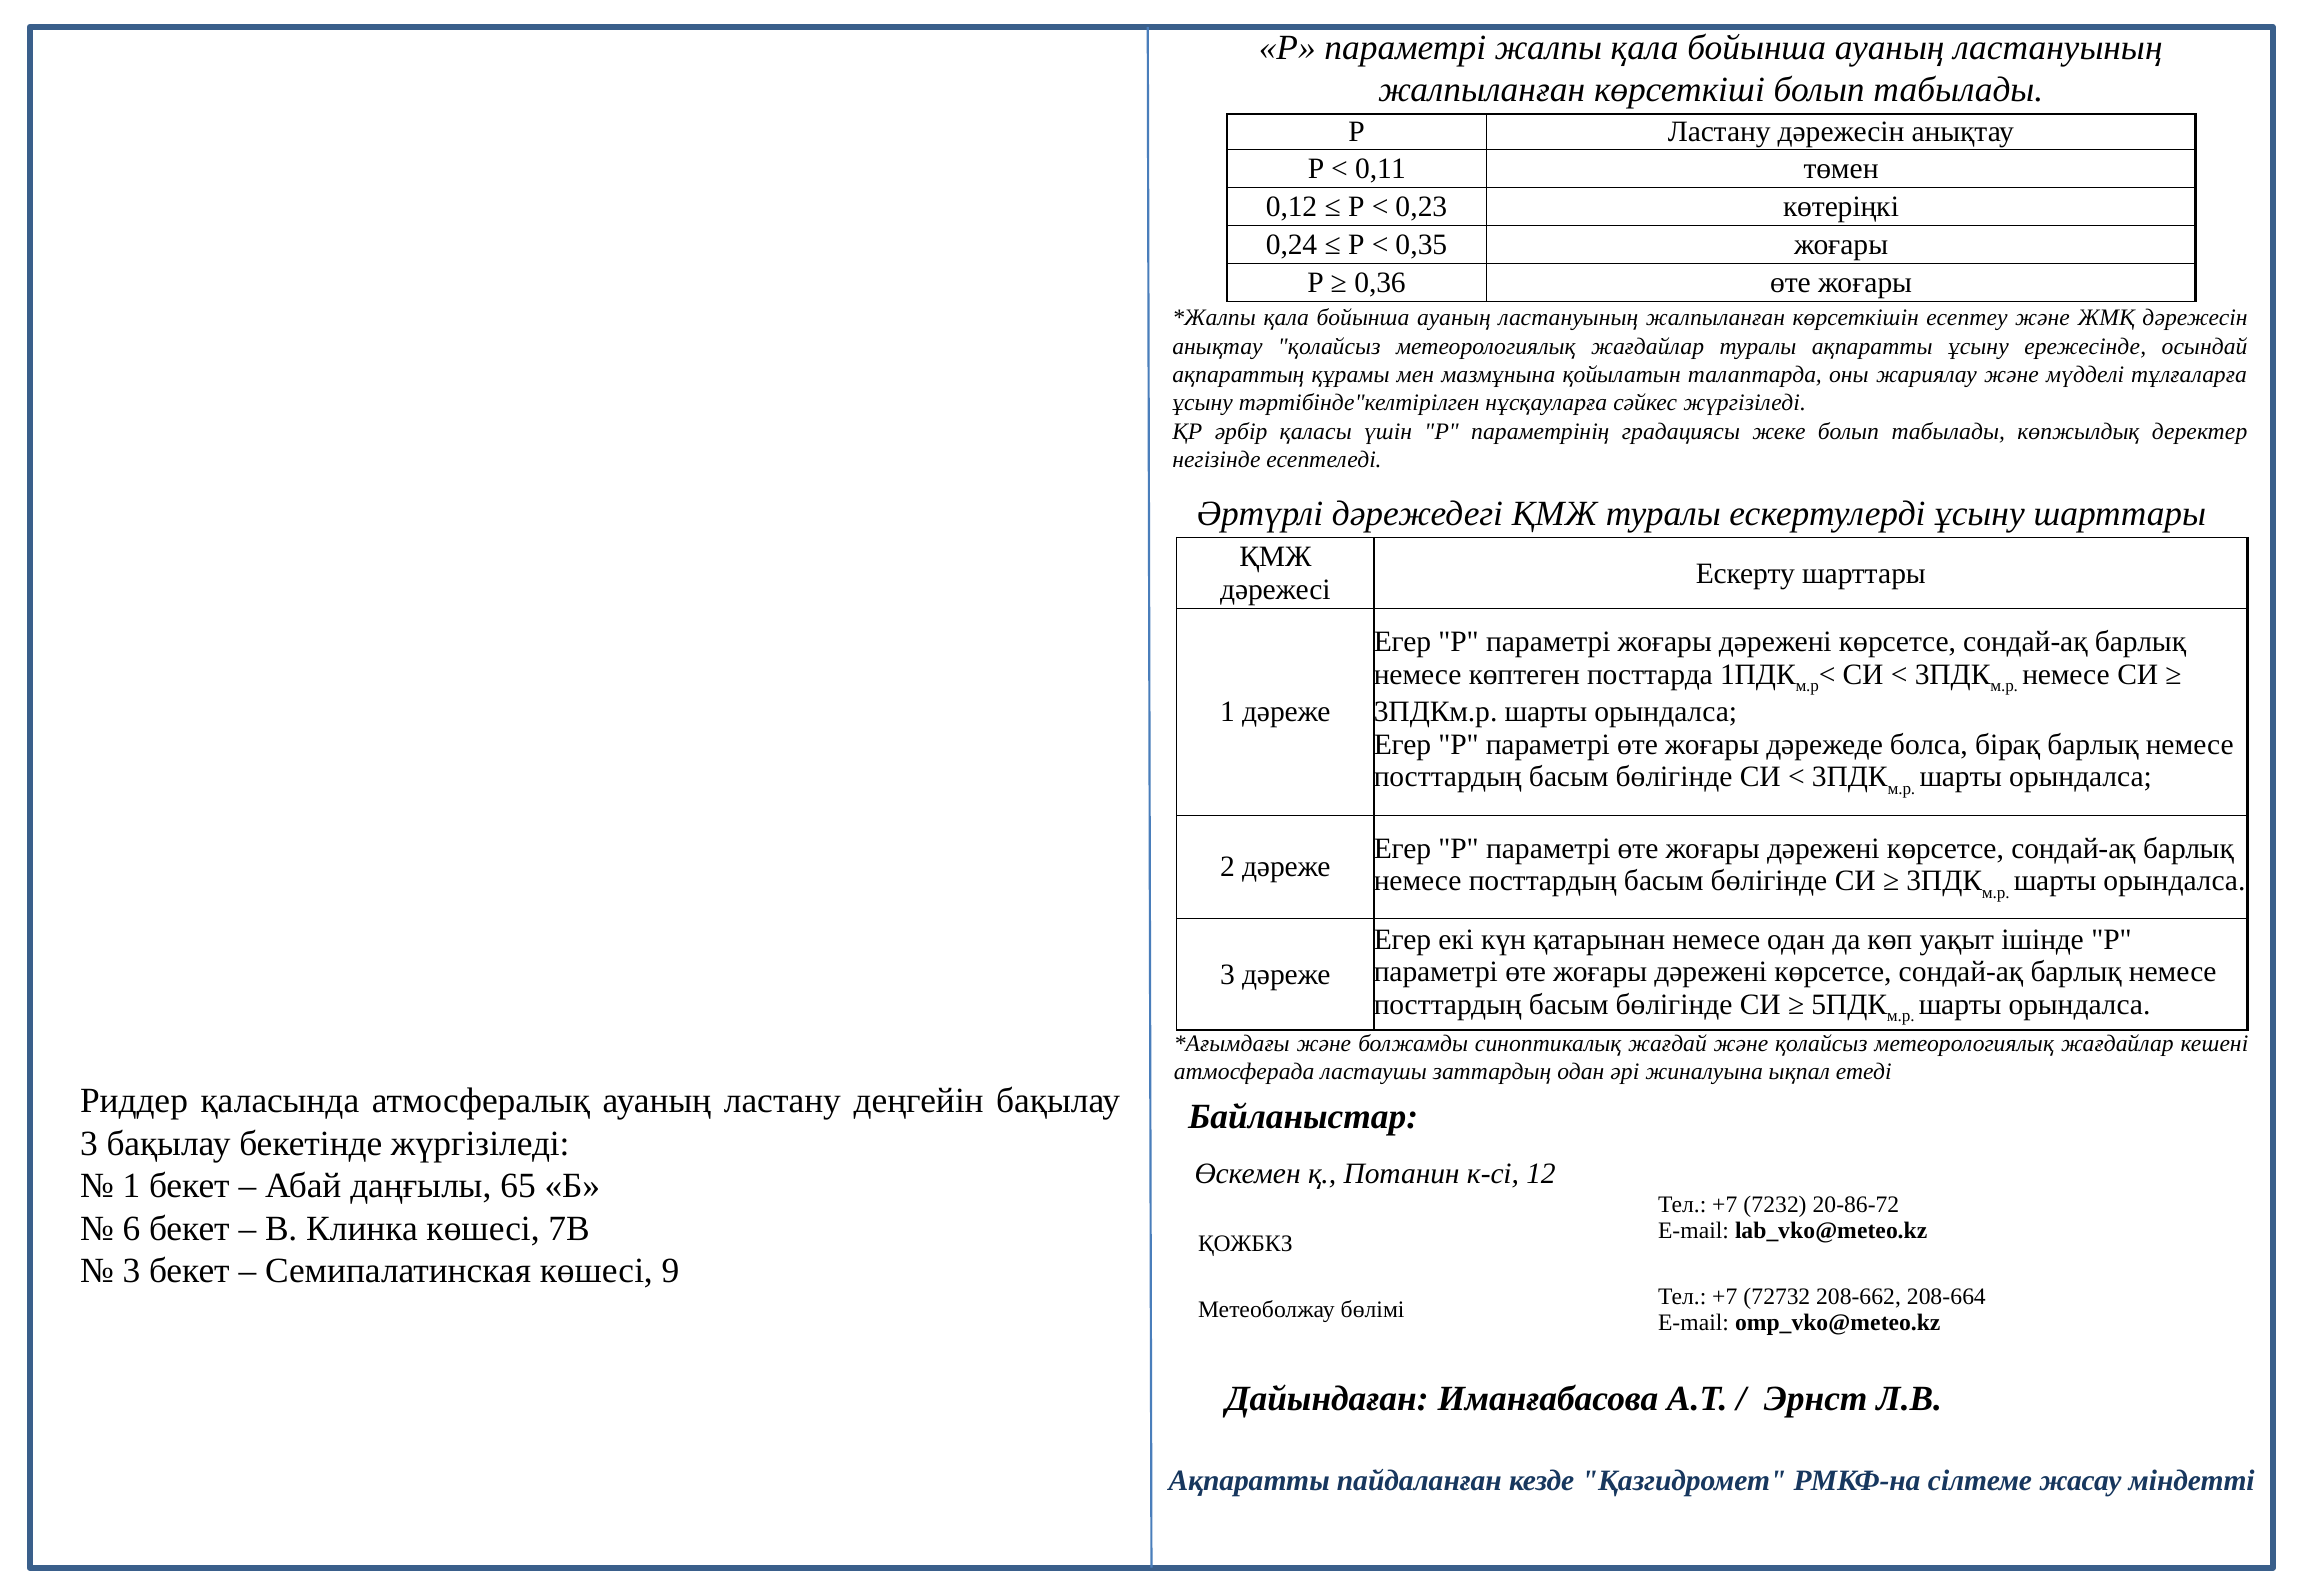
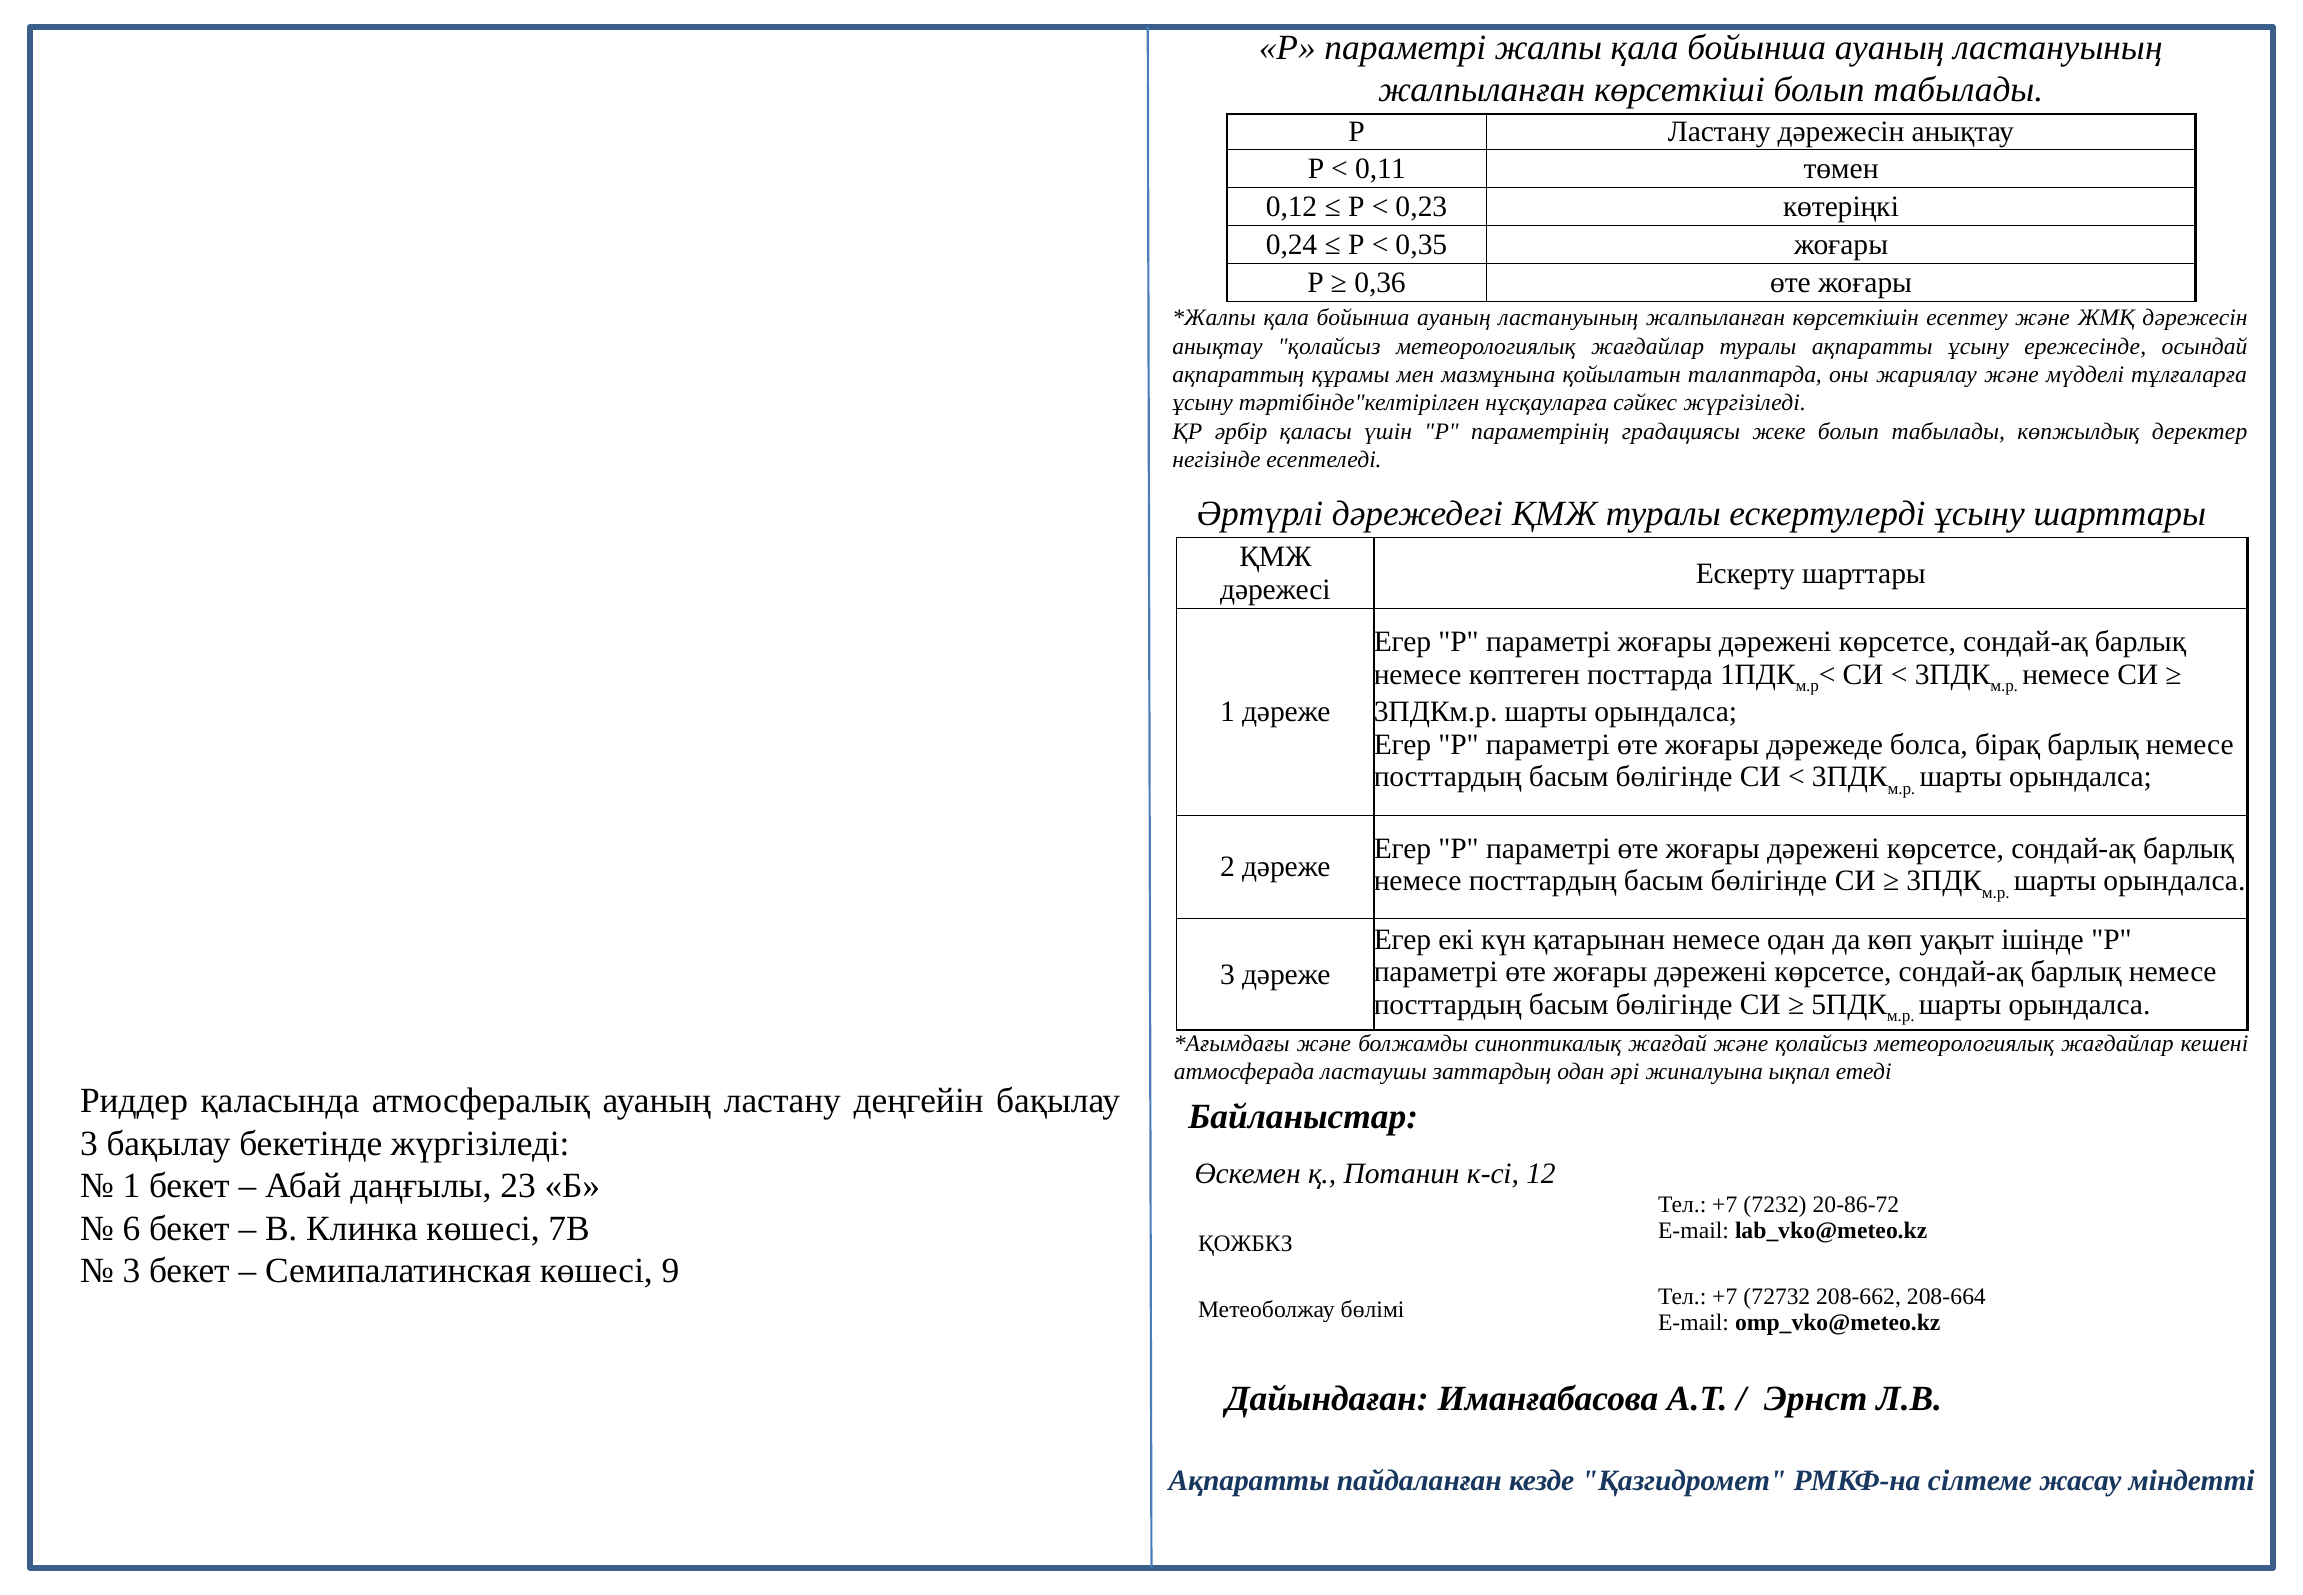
65: 65 -> 23
